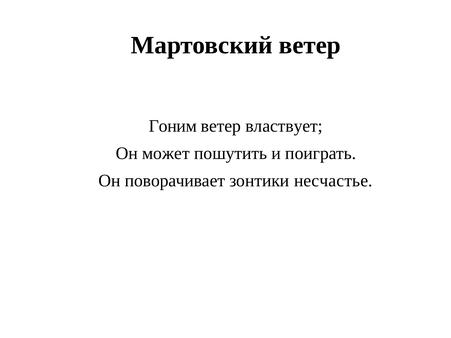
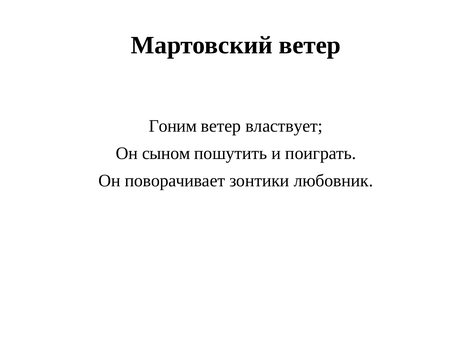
может: может -> сыном
несчастье: несчастье -> любовник
